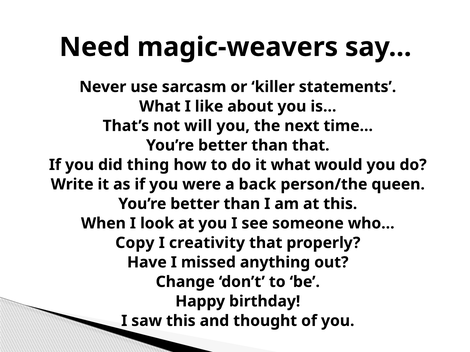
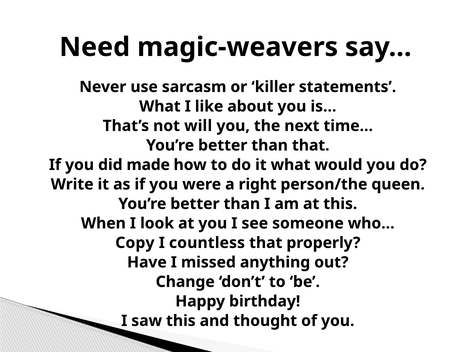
thing: thing -> made
back: back -> right
creativity: creativity -> countless
